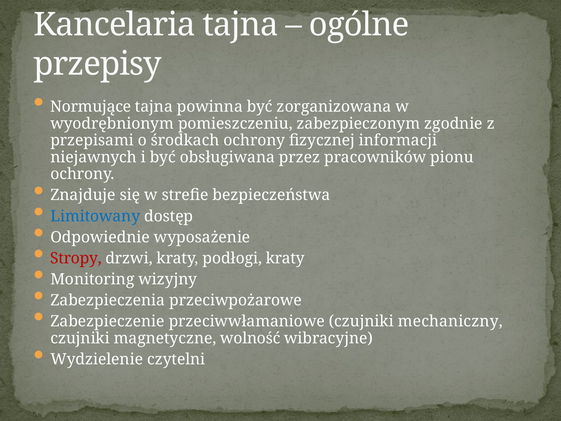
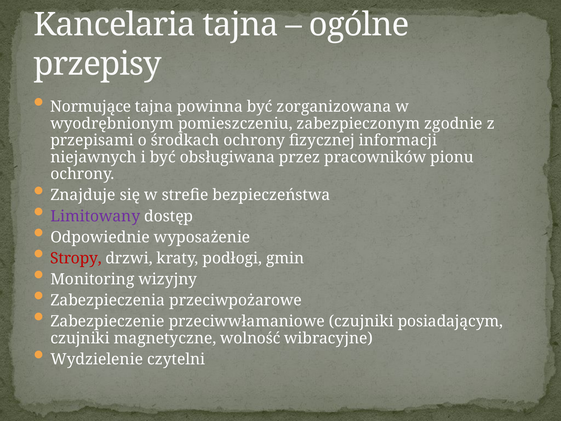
Limitowany colour: blue -> purple
podłogi kraty: kraty -> gmin
mechaniczny: mechaniczny -> posiadającym
